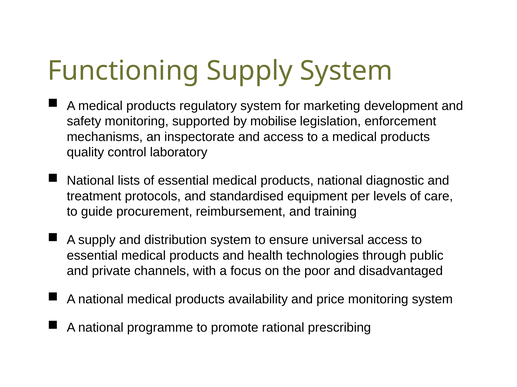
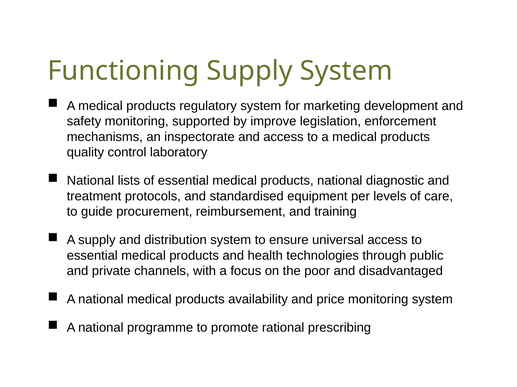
mobilise: mobilise -> improve
